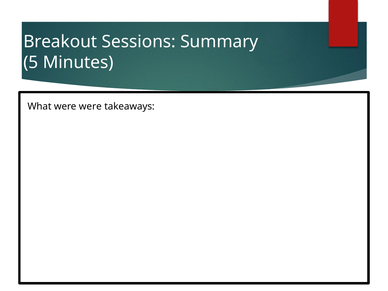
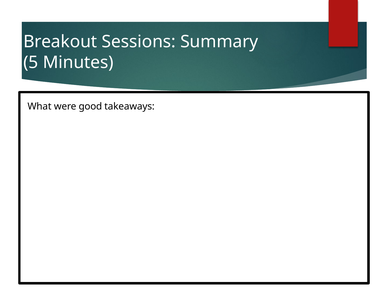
were were: were -> good
